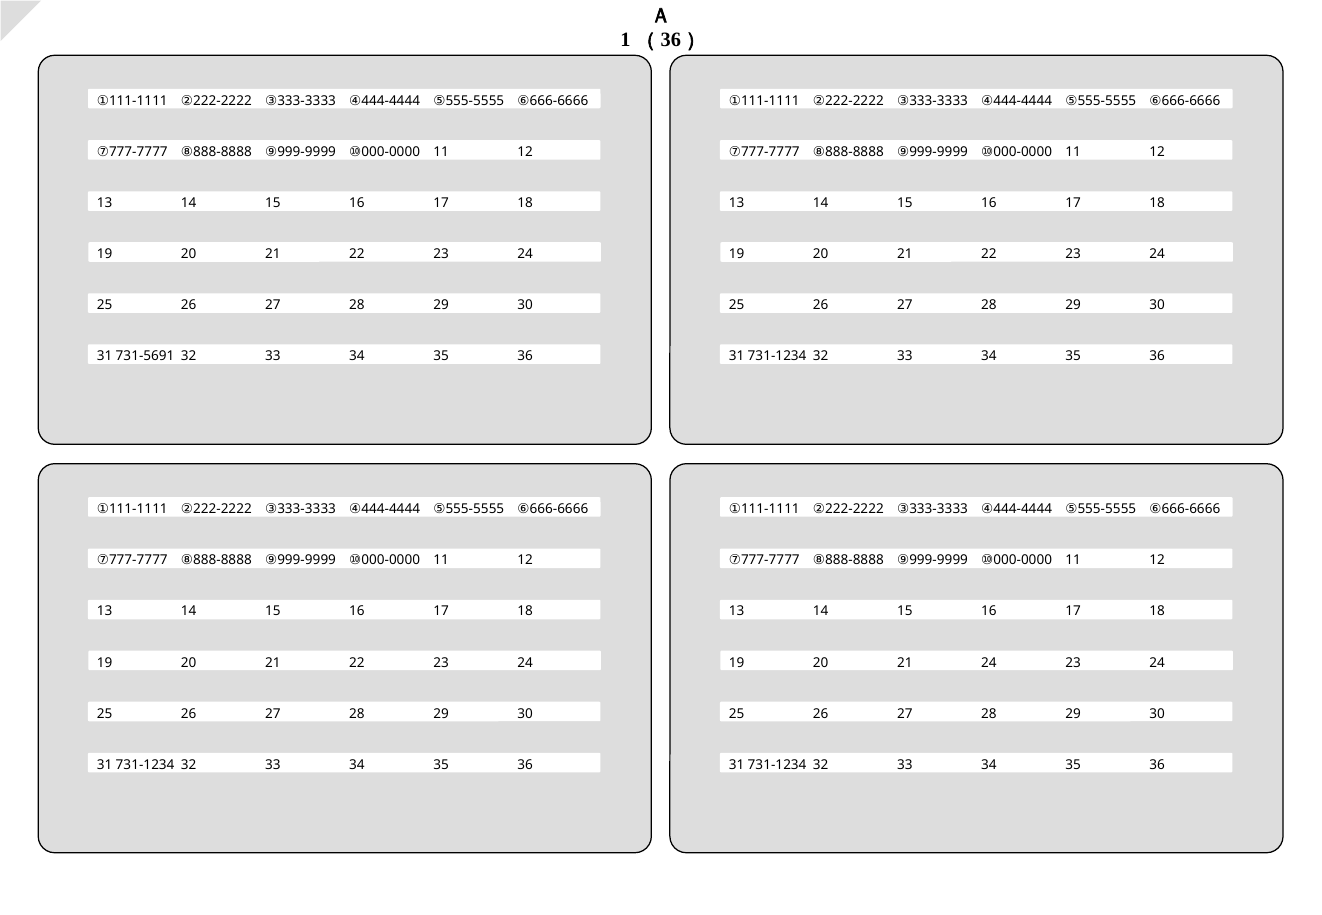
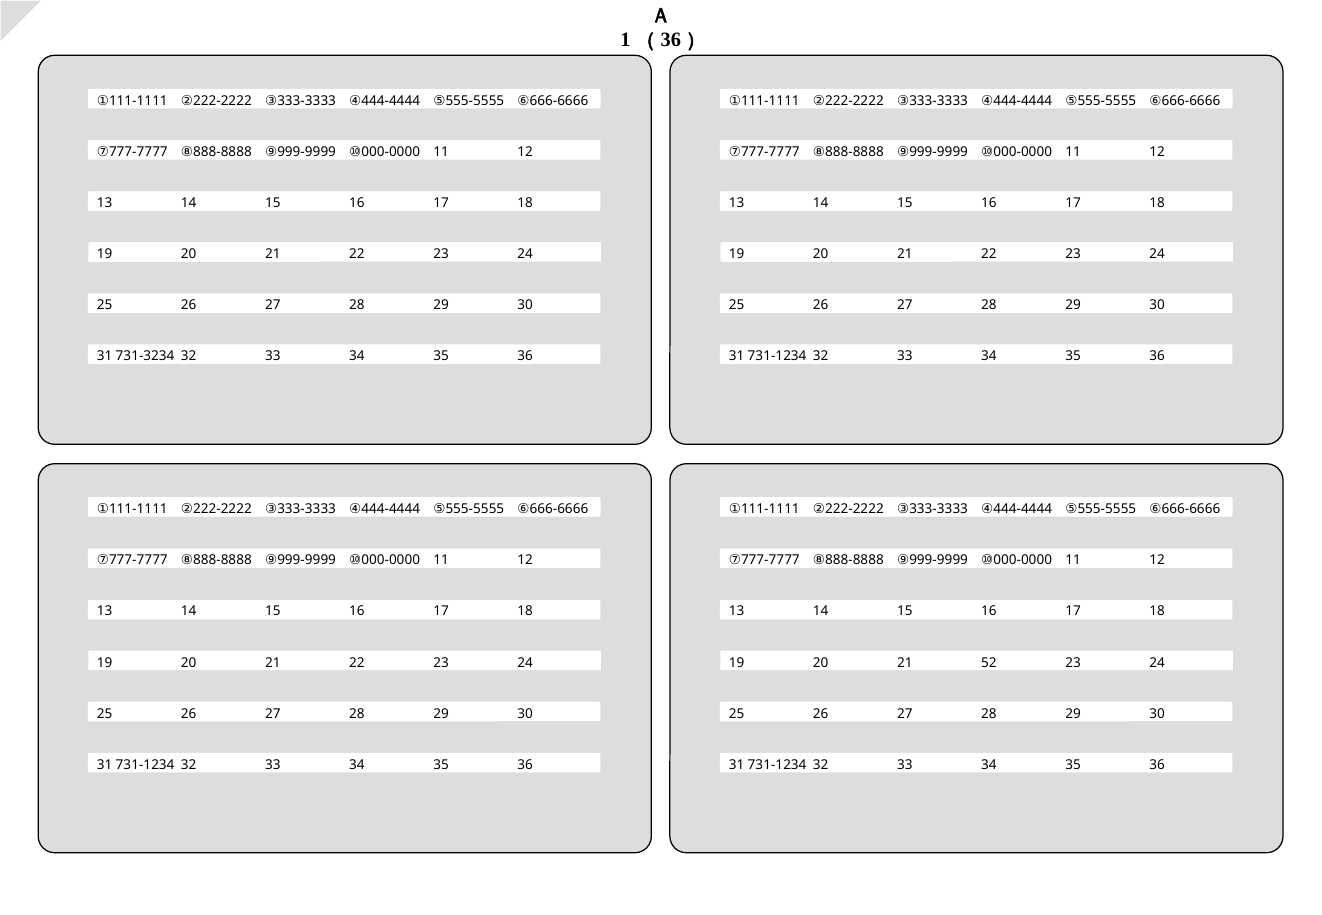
731-5691: 731-5691 -> 731-3234
21 24: 24 -> 52
